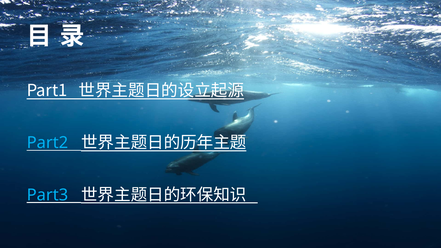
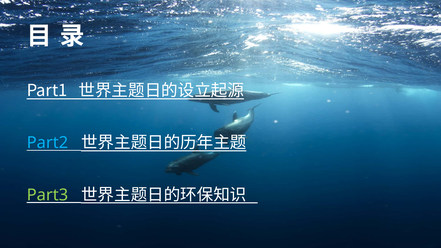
Part3 colour: light blue -> light green
